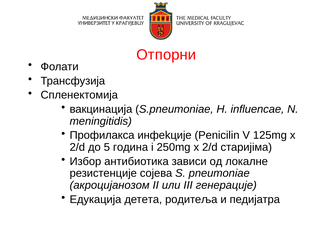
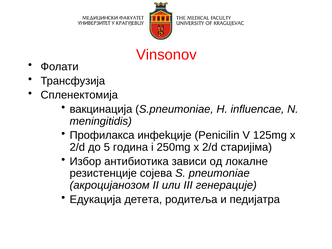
Отпорни: Отпорни -> Vinsonov
